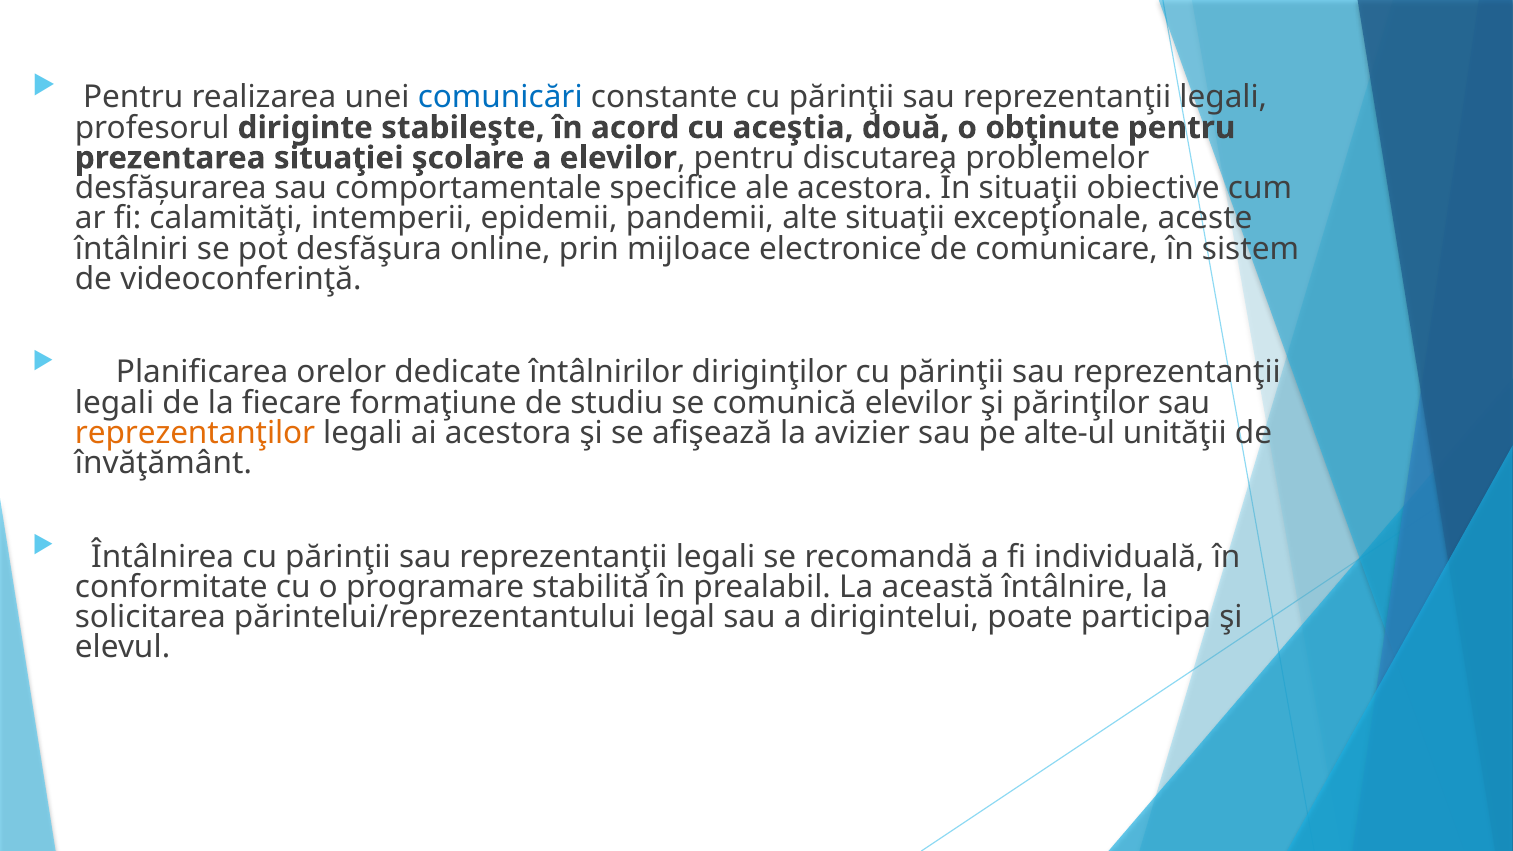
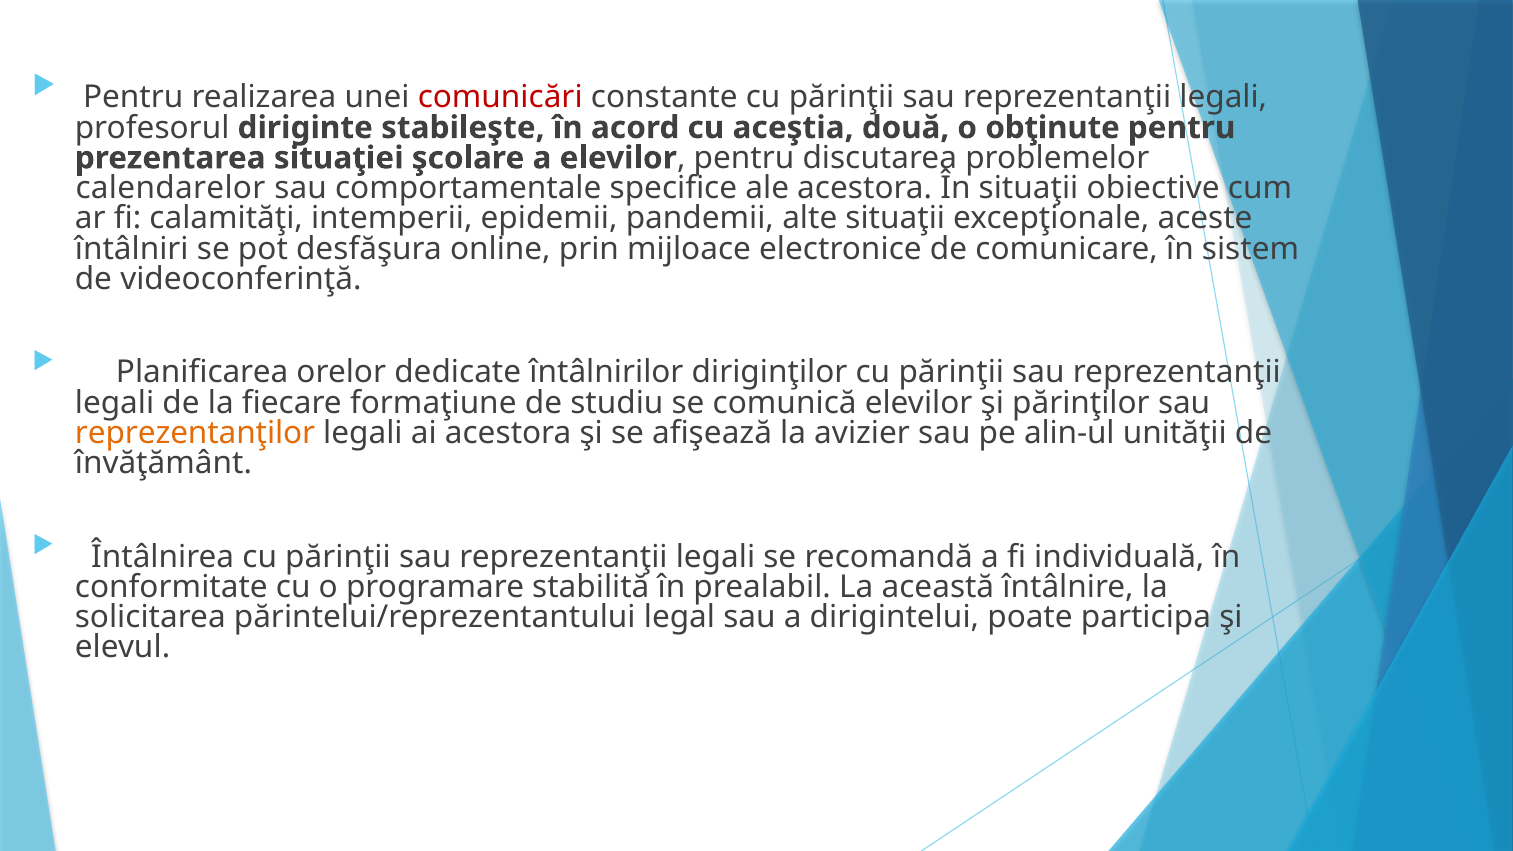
comunicări colour: blue -> red
desfășurarea: desfășurarea -> calendarelor
alte-ul: alte-ul -> alin-ul
